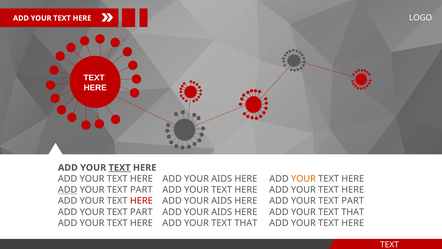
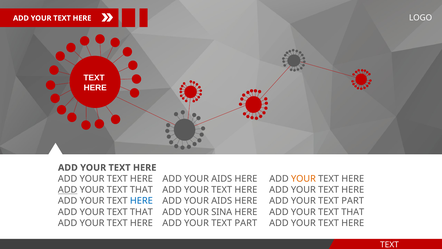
TEXT at (120, 167) underline: present -> none
PART at (141, 190): PART -> THAT
HERE at (141, 201) colour: red -> blue
PART at (141, 212): PART -> THAT
AIDS at (222, 212): AIDS -> SINA
THAT at (246, 223): THAT -> PART
